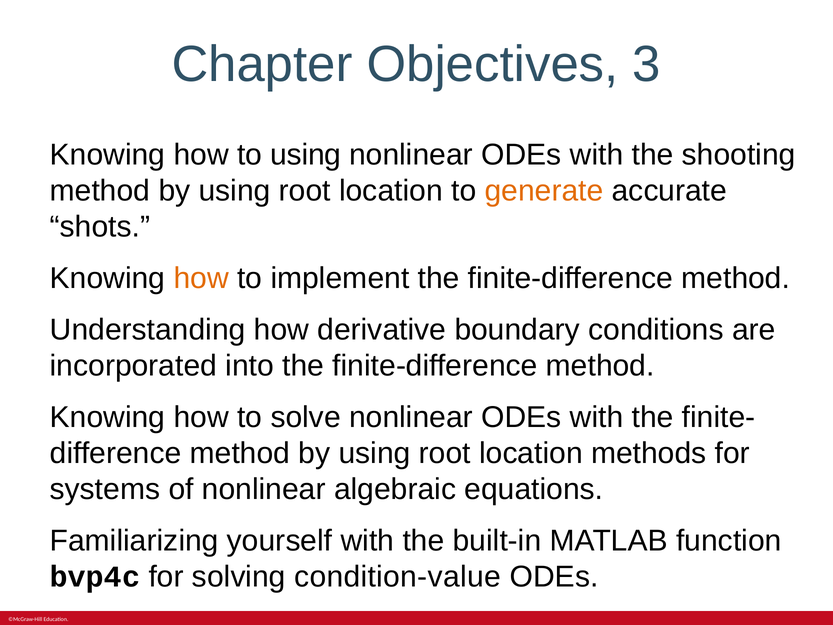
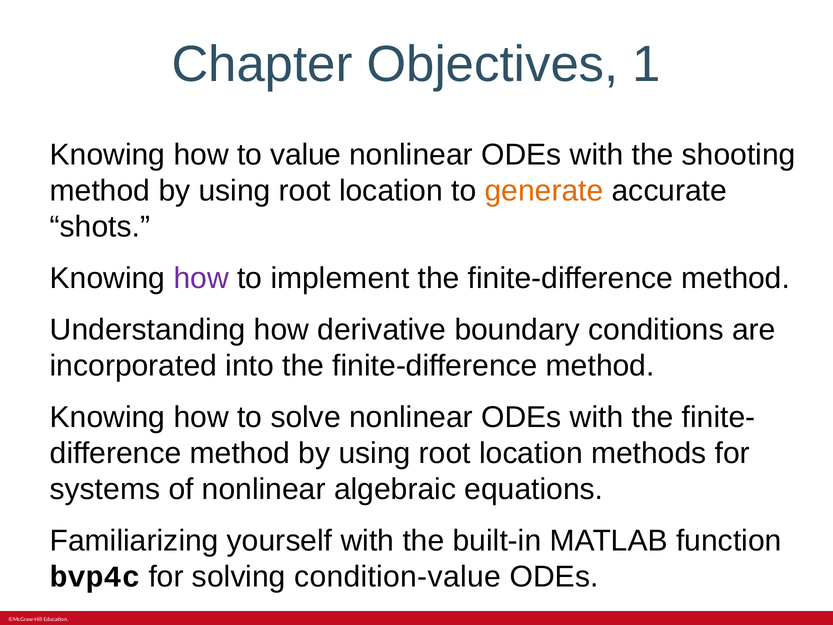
3: 3 -> 1
to using: using -> value
how at (201, 278) colour: orange -> purple
